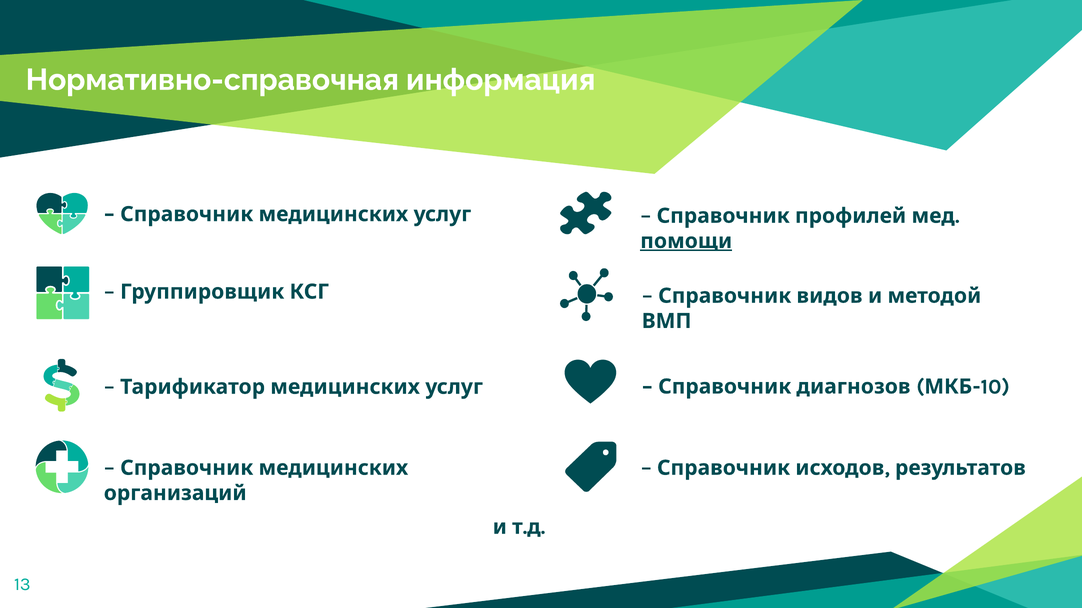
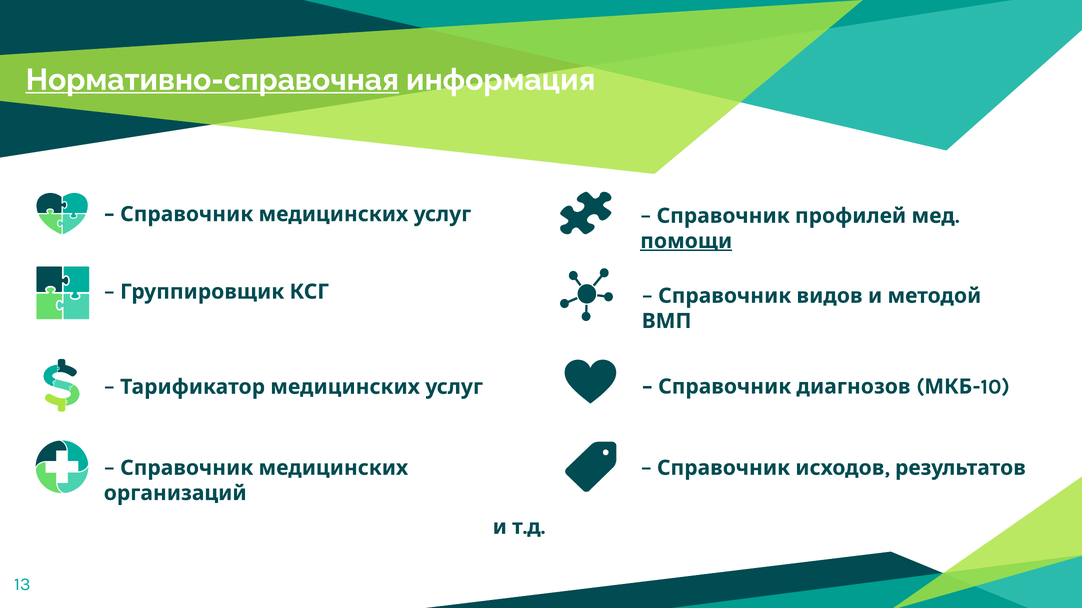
Нормативно-справочная underline: none -> present
